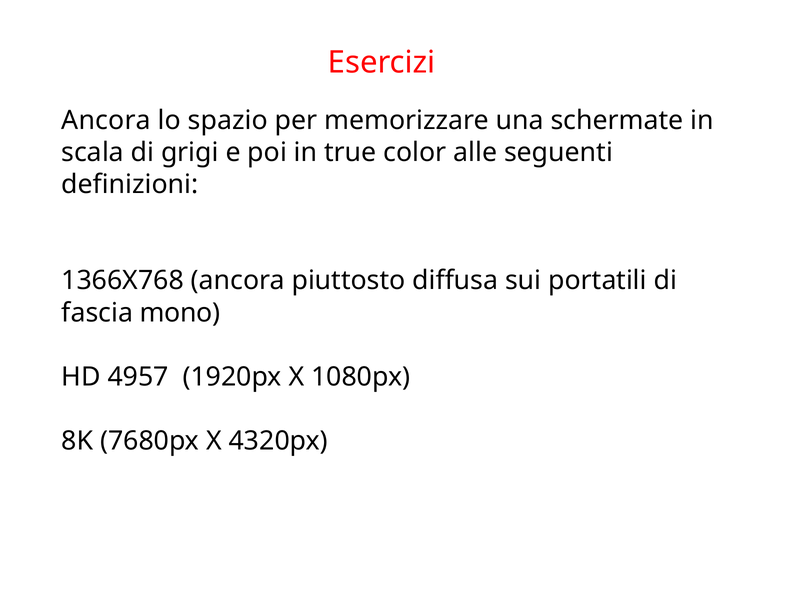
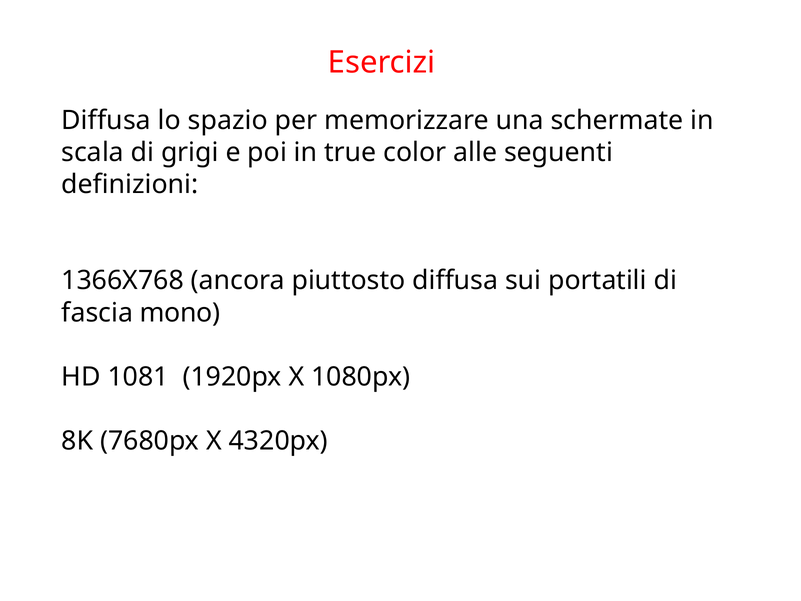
Ancora at (106, 120): Ancora -> Diffusa
4957: 4957 -> 1081
